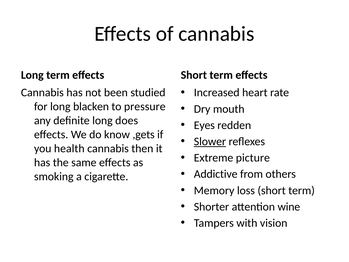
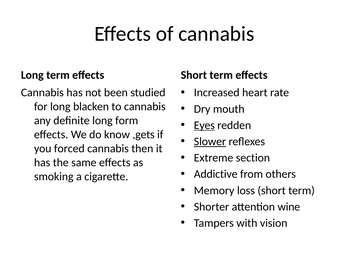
to pressure: pressure -> cannabis
does: does -> form
Eyes underline: none -> present
health: health -> forced
picture: picture -> section
